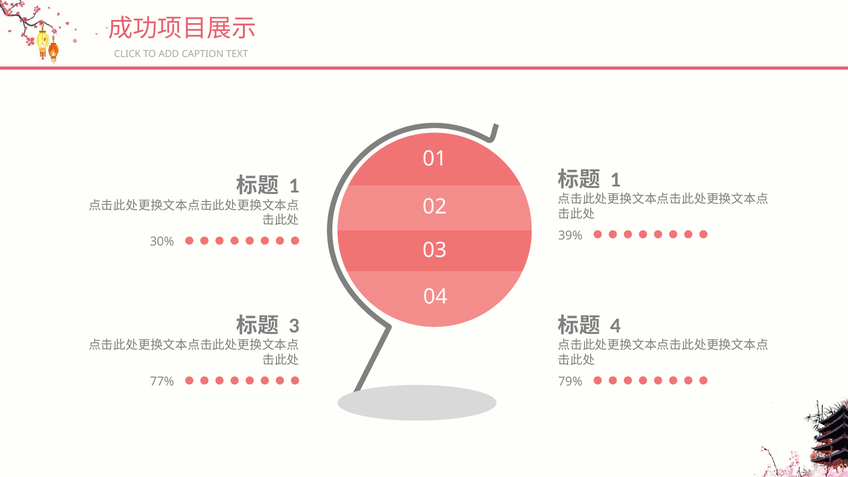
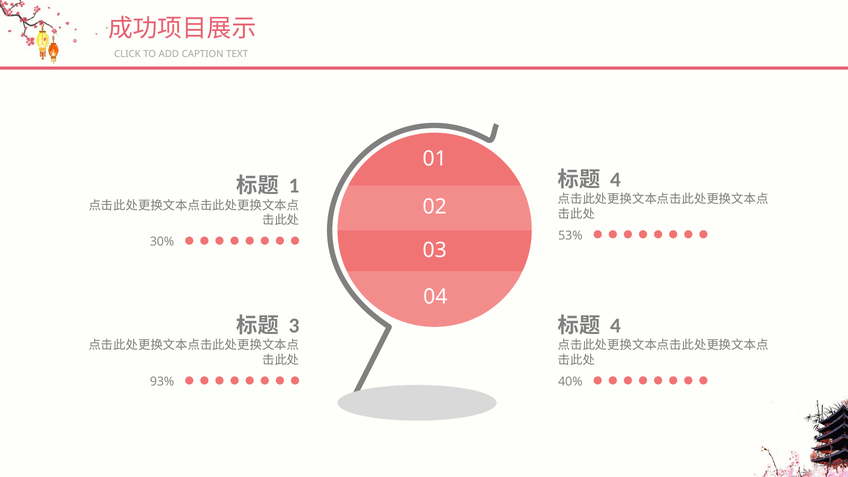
1 at (615, 180): 1 -> 4
39%: 39% -> 53%
79%: 79% -> 40%
77%: 77% -> 93%
